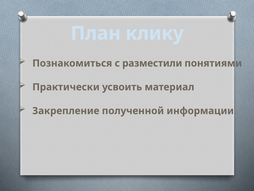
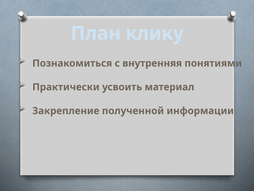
разместили: разместили -> внутренняя
